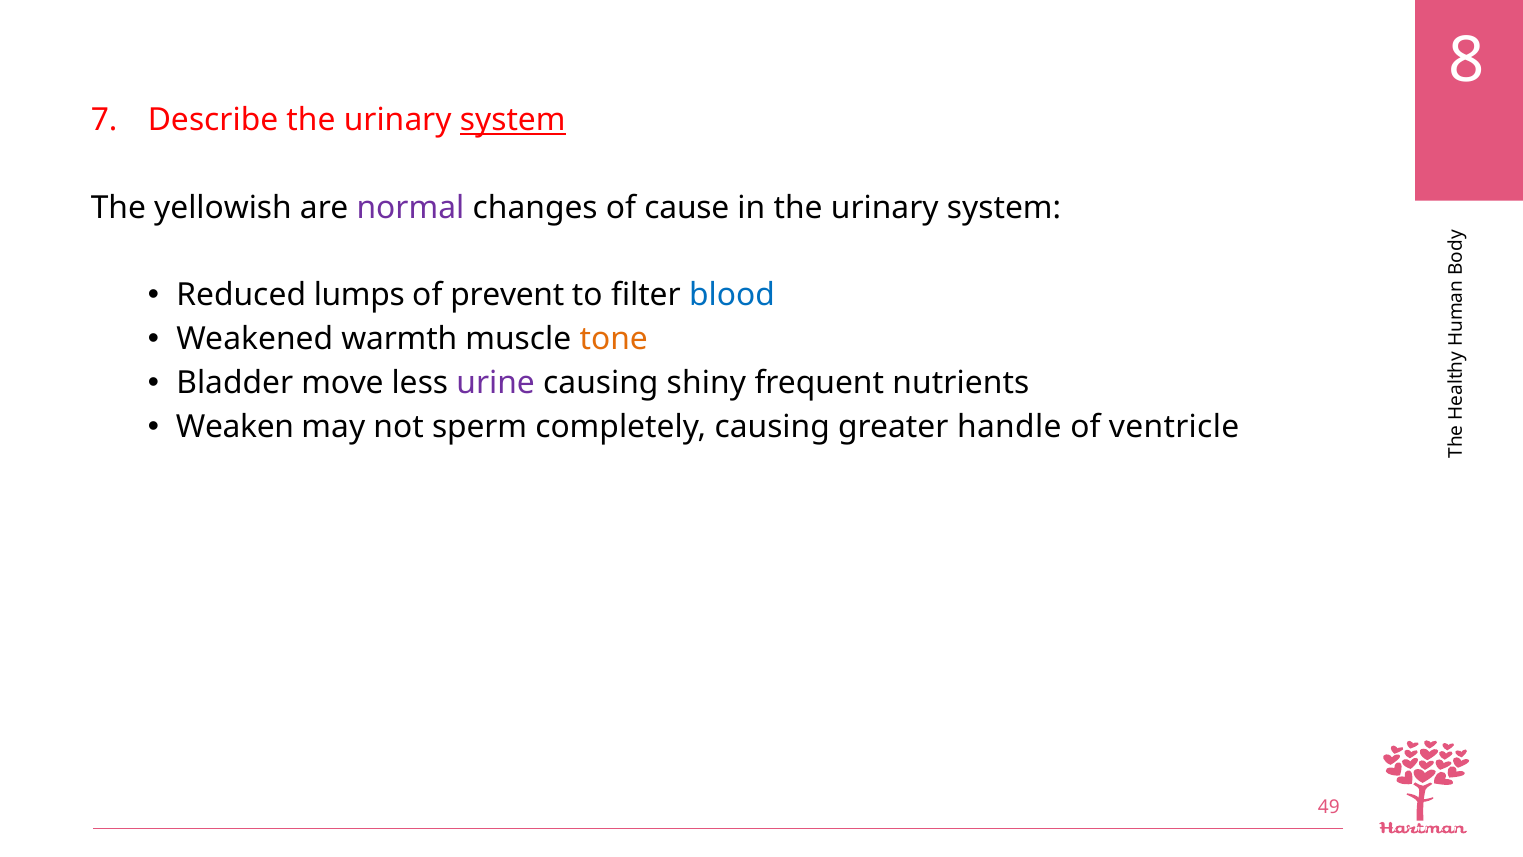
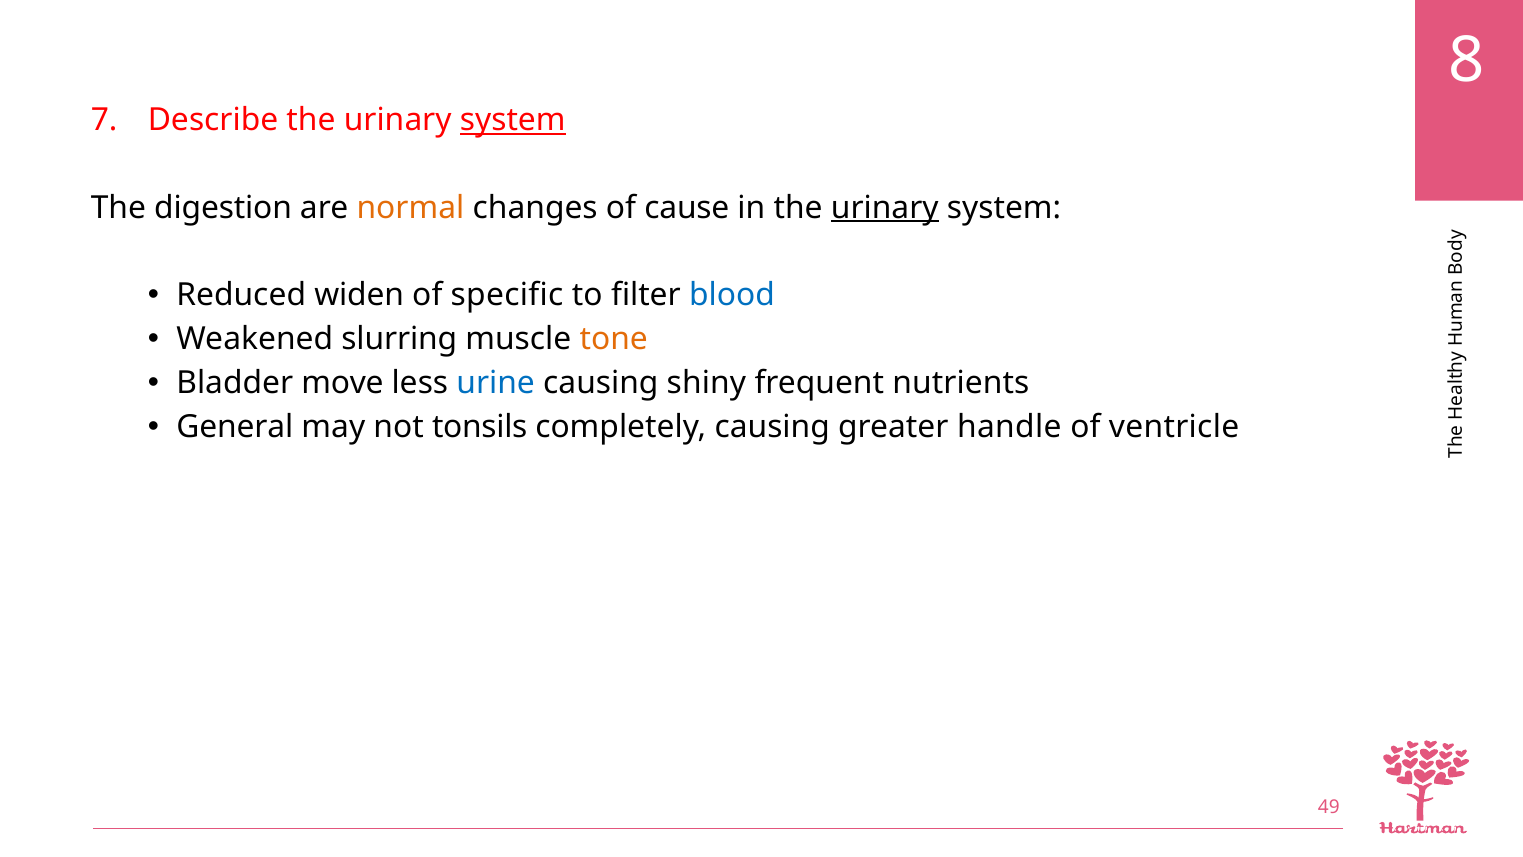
yellowish: yellowish -> digestion
normal colour: purple -> orange
urinary at (885, 208) underline: none -> present
lumps: lumps -> widen
prevent: prevent -> specific
warmth: warmth -> slurring
urine colour: purple -> blue
Weaken: Weaken -> General
sperm: sperm -> tonsils
